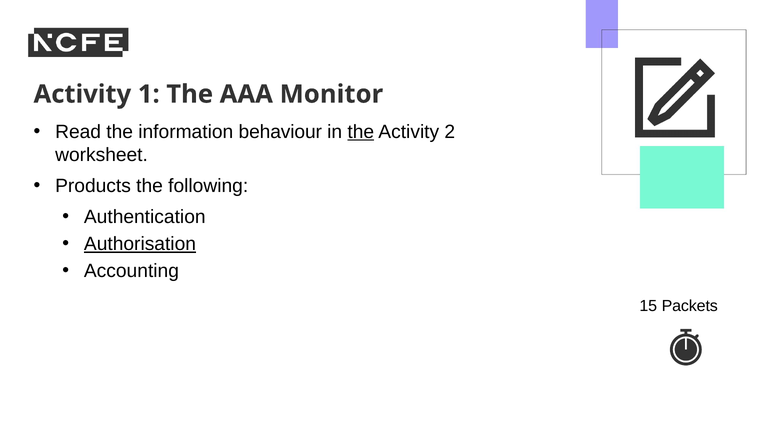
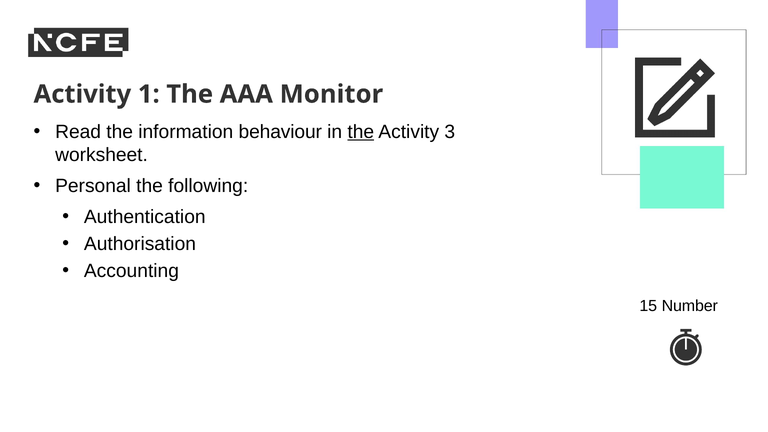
2: 2 -> 3
Products: Products -> Personal
Authorisation underline: present -> none
Packets: Packets -> Number
